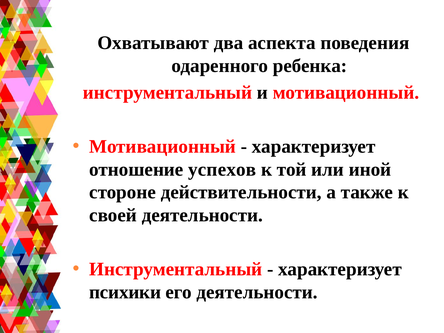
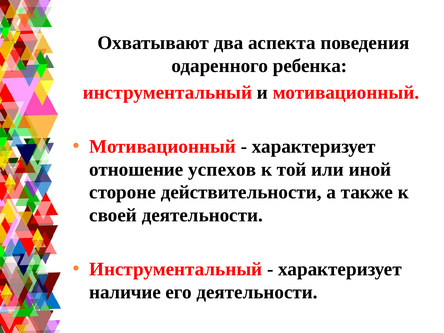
психики: психики -> наличие
